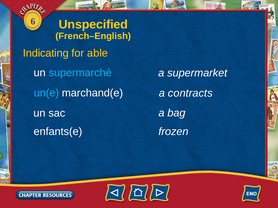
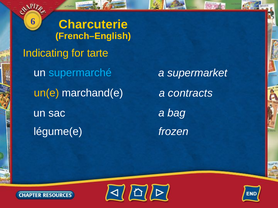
Unspecified: Unspecified -> Charcuterie
able: able -> tarte
un(e colour: light blue -> yellow
enfants(e: enfants(e -> légume(e
